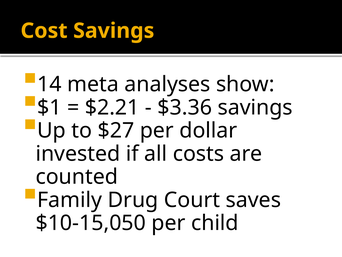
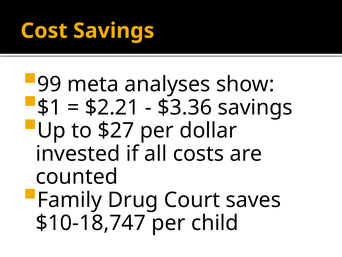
14: 14 -> 99
$10-15,050: $10-15,050 -> $10-18,747
